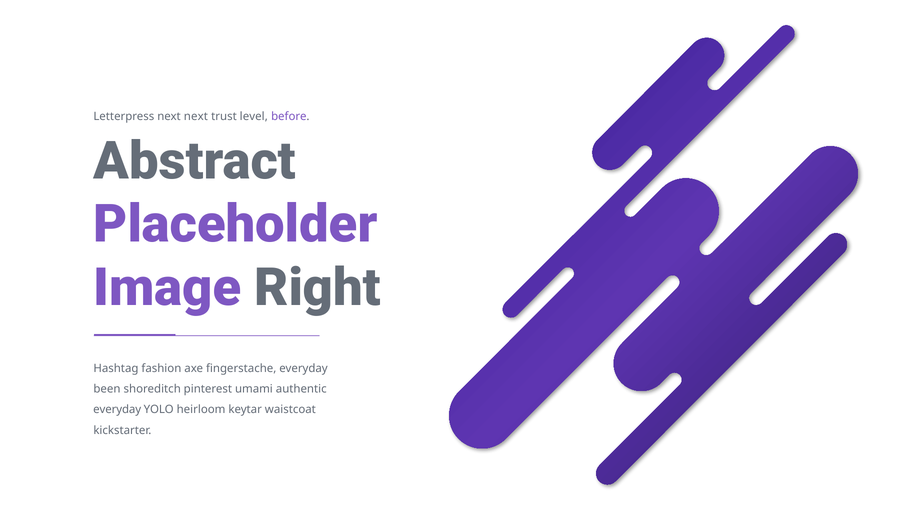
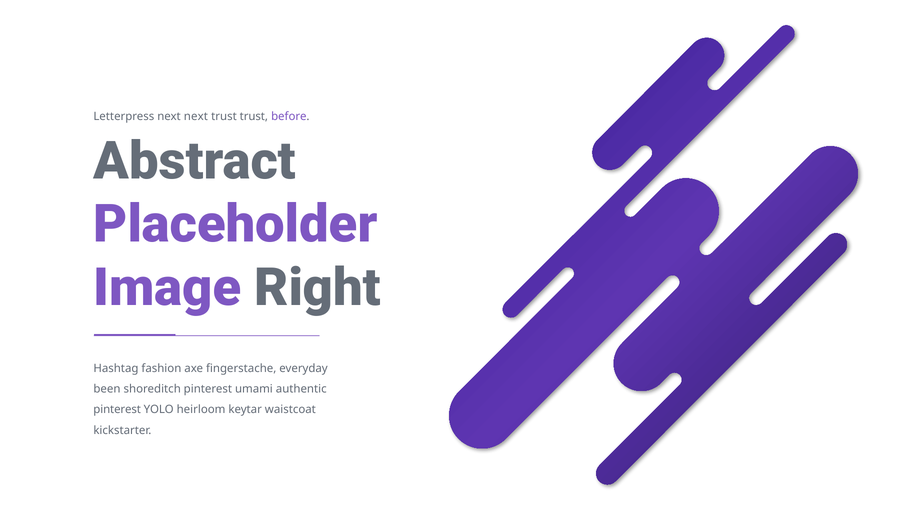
trust level: level -> trust
everyday at (117, 409): everyday -> pinterest
